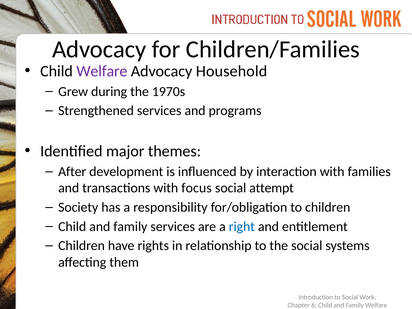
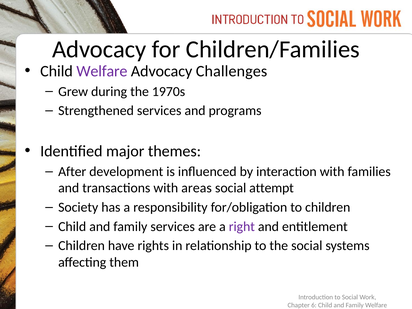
Household: Household -> Challenges
focus: focus -> areas
right colour: blue -> purple
